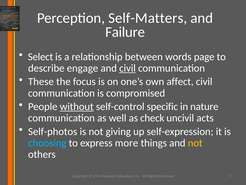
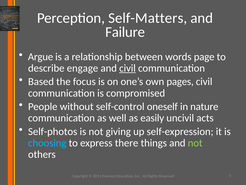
Select: Select -> Argue
These: These -> Based
affect: affect -> pages
without underline: present -> none
specific: specific -> oneself
check: check -> easily
more: more -> there
not at (195, 143) colour: yellow -> light green
